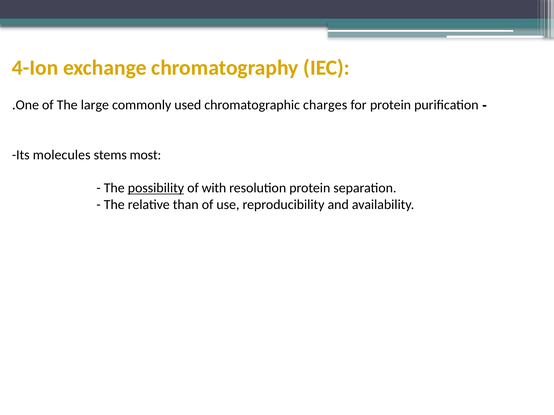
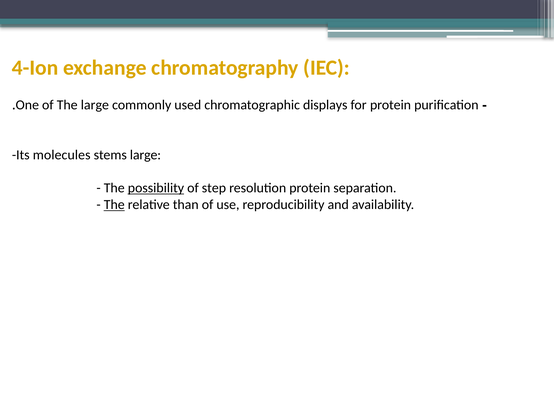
charges: charges -> displays
stems most: most -> large
with: with -> step
The at (114, 205) underline: none -> present
